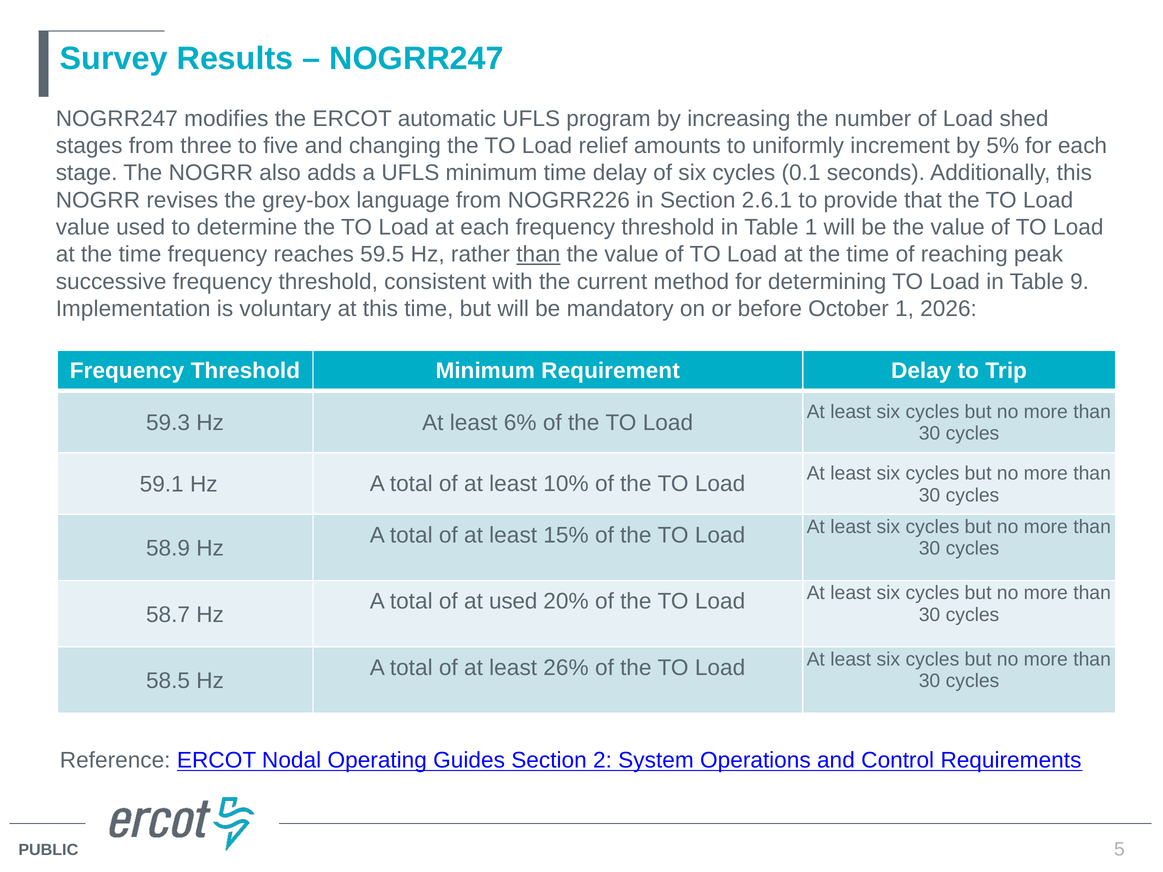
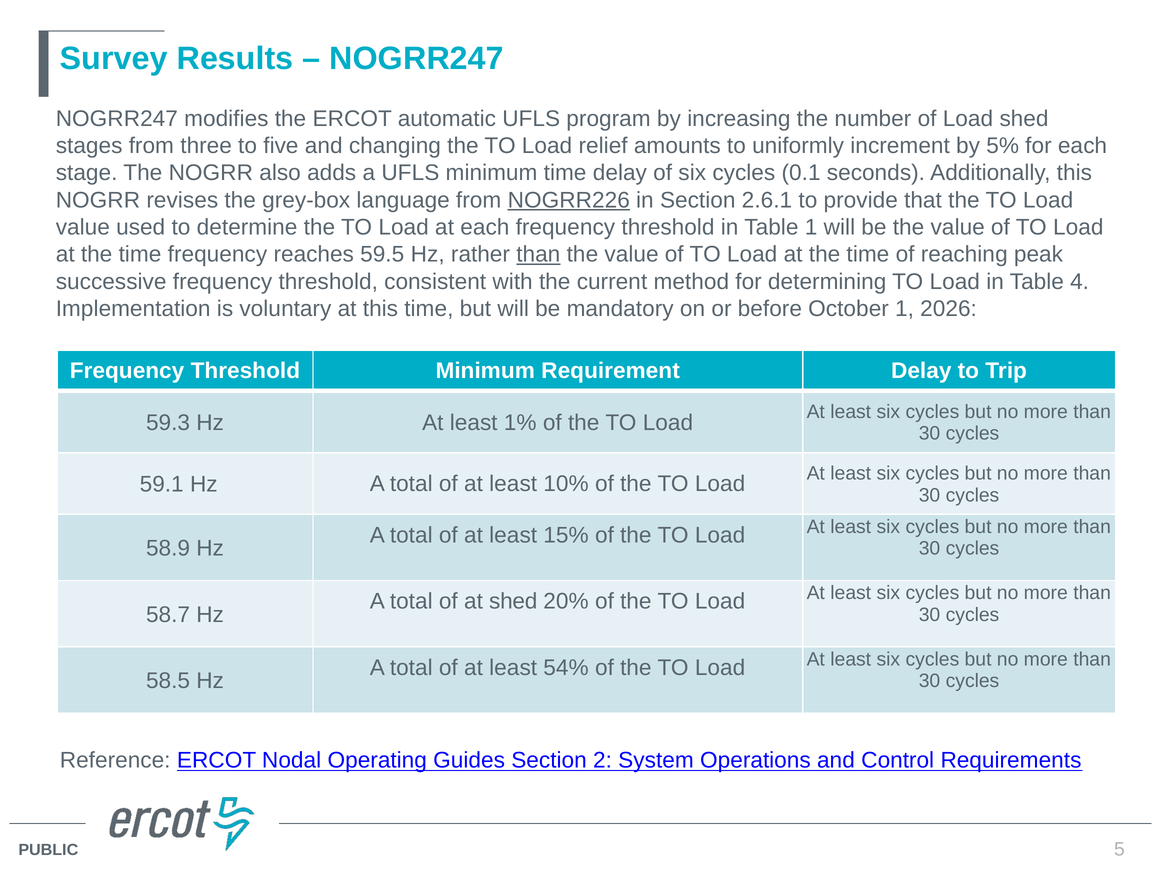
NOGRR226 underline: none -> present
9: 9 -> 4
6%: 6% -> 1%
at used: used -> shed
26%: 26% -> 54%
